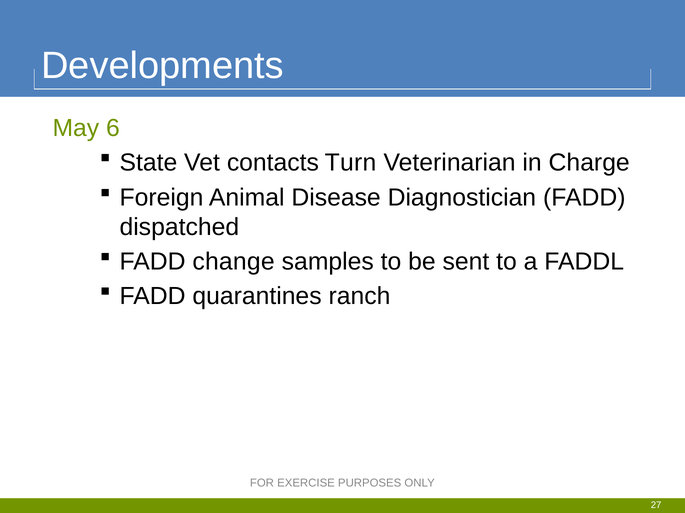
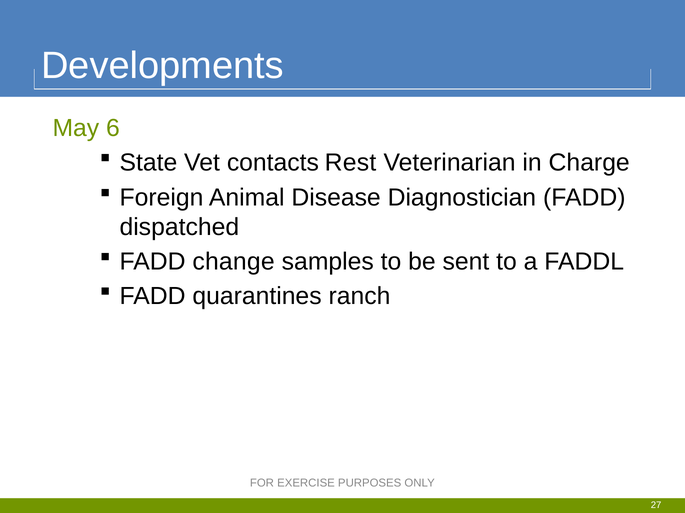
Turn: Turn -> Rest
